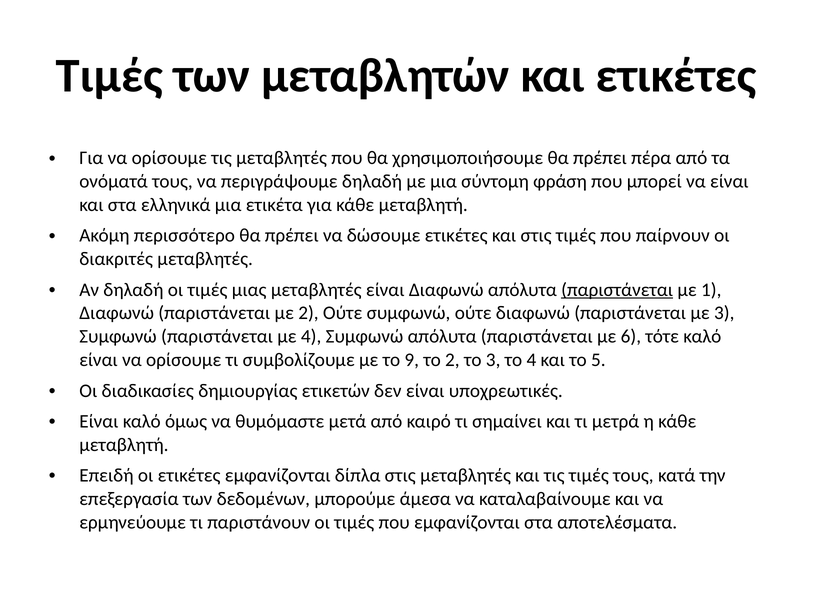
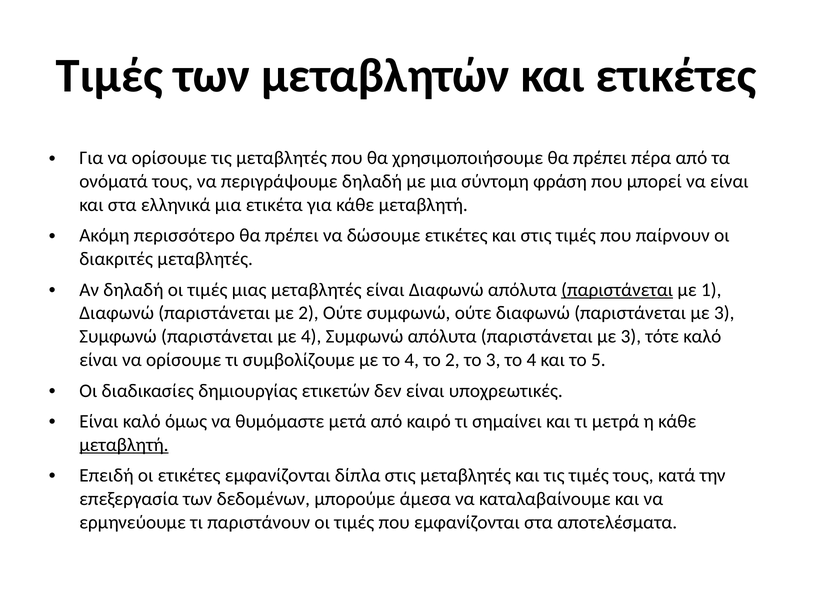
απόλυτα παριστάνεται με 6: 6 -> 3
με το 9: 9 -> 4
μεταβλητή at (124, 445) underline: none -> present
